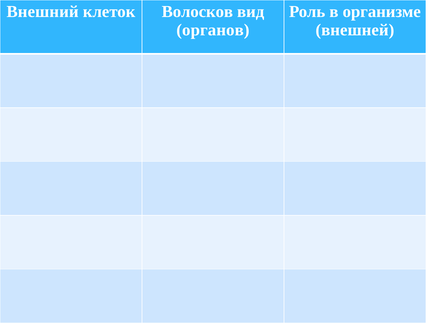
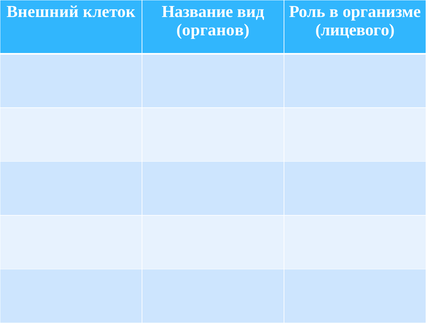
Волосков: Волосков -> Название
внешней: внешней -> лицевого
